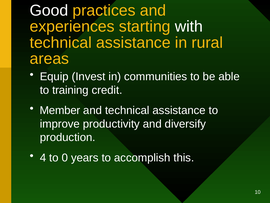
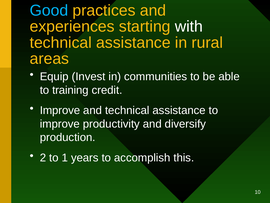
Good colour: white -> light blue
Member at (60, 110): Member -> Improve
4: 4 -> 2
0: 0 -> 1
